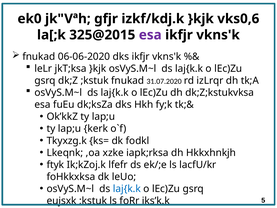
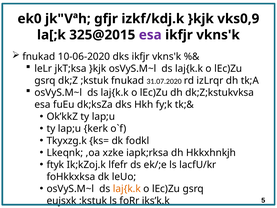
vks0,6: vks0,6 -> vks0,9
06-06-2020: 06-06-2020 -> 10-06-2020
laj{k.k at (127, 189) colour: blue -> orange
